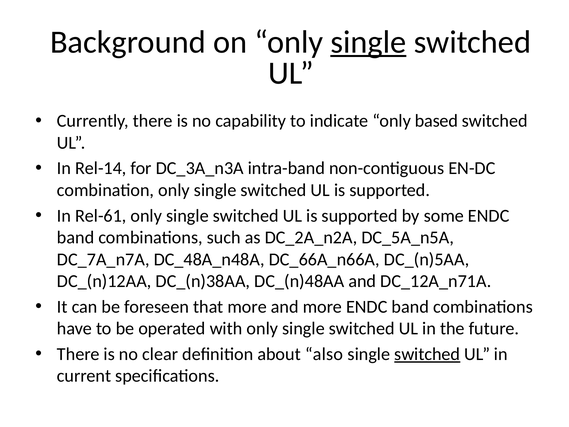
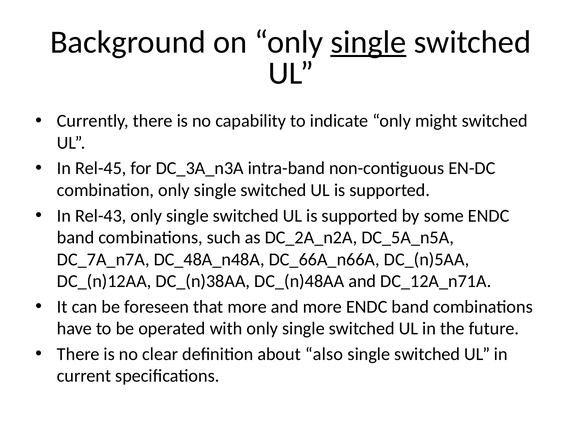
based: based -> might
Rel-14: Rel-14 -> Rel-45
Rel-61: Rel-61 -> Rel-43
switched at (427, 354) underline: present -> none
